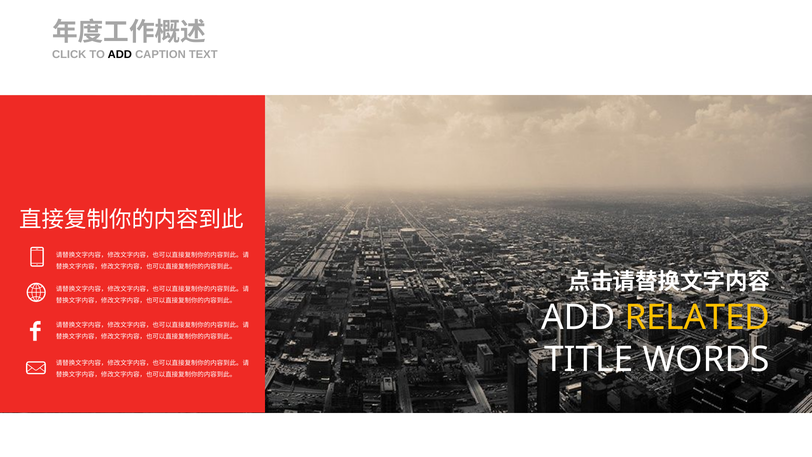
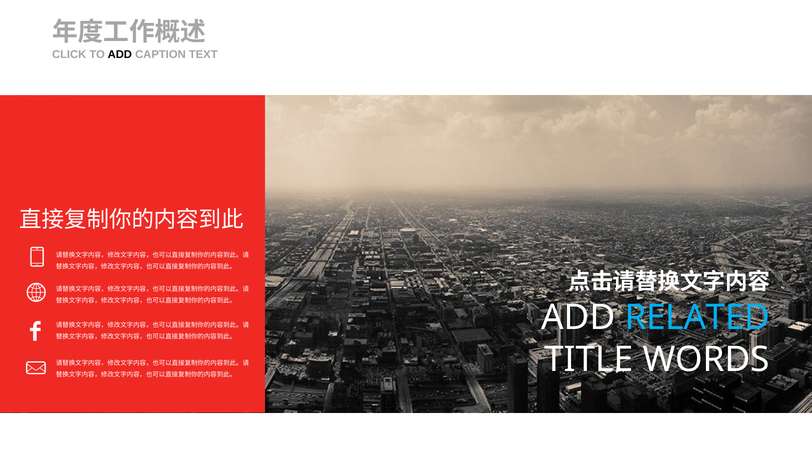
RELATED colour: yellow -> light blue
